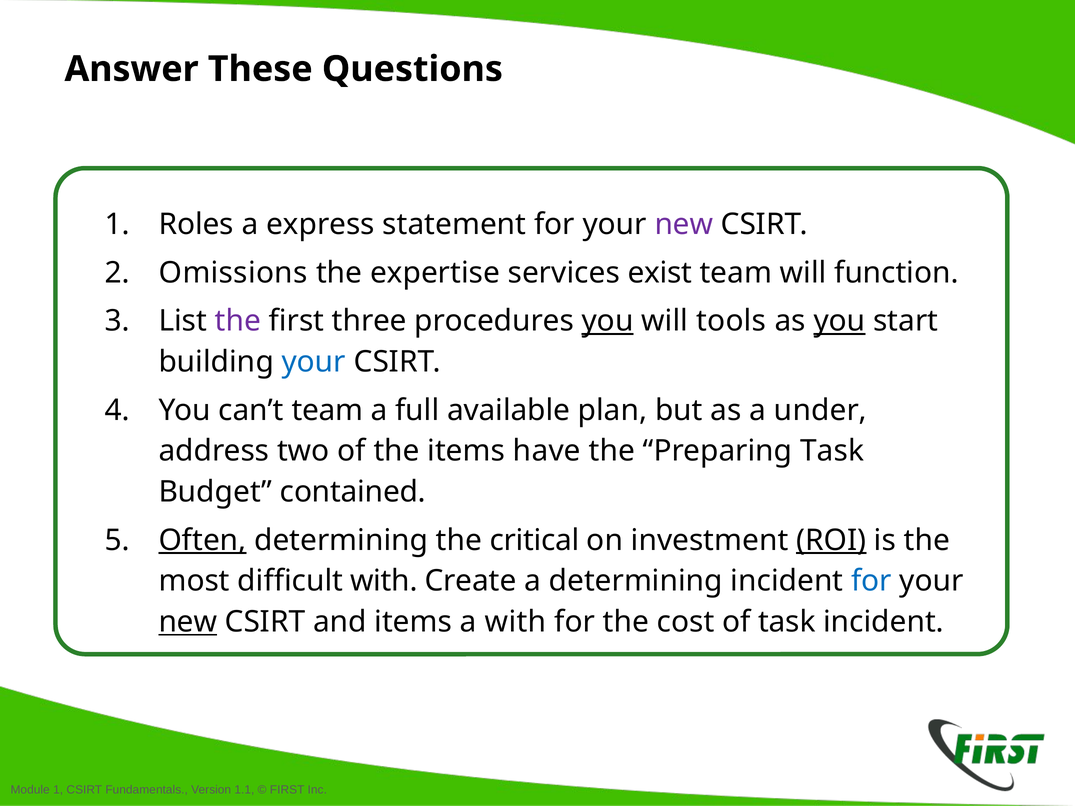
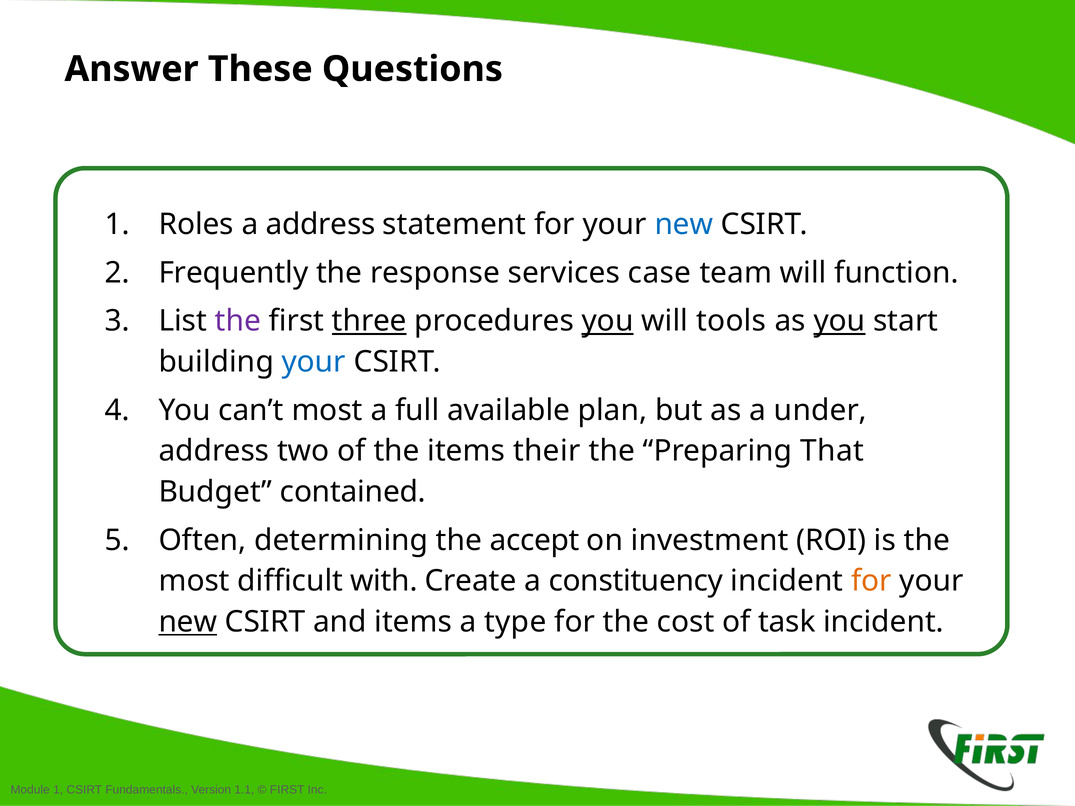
a express: express -> address
new at (684, 225) colour: purple -> blue
Omissions: Omissions -> Frequently
expertise: expertise -> response
exist: exist -> case
three underline: none -> present
can’t team: team -> most
have: have -> their
Preparing Task: Task -> That
Often underline: present -> none
critical: critical -> accept
ROI underline: present -> none
a determining: determining -> constituency
for at (871, 581) colour: blue -> orange
a with: with -> type
